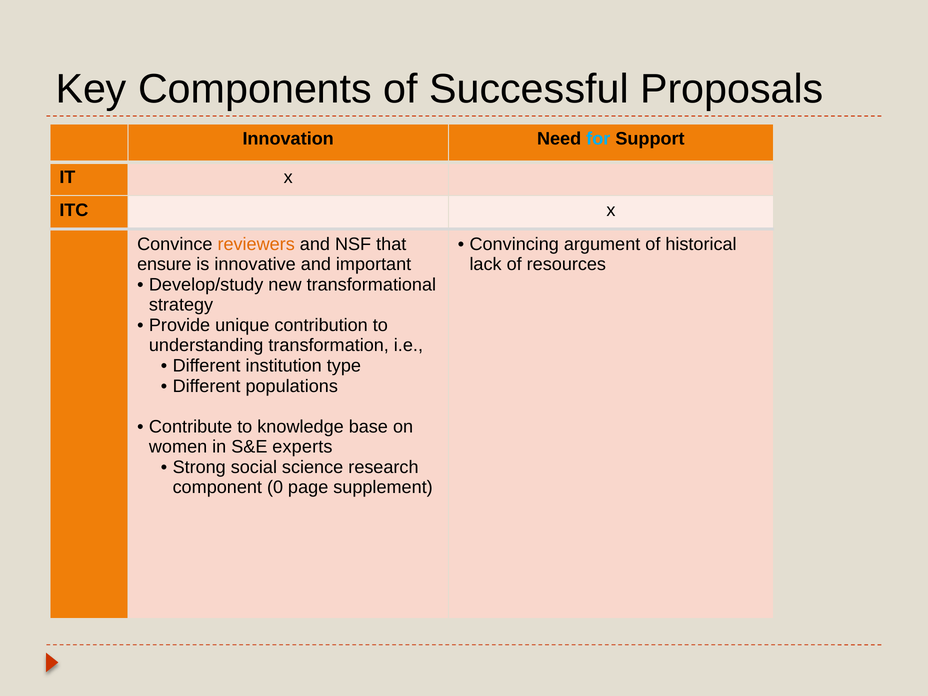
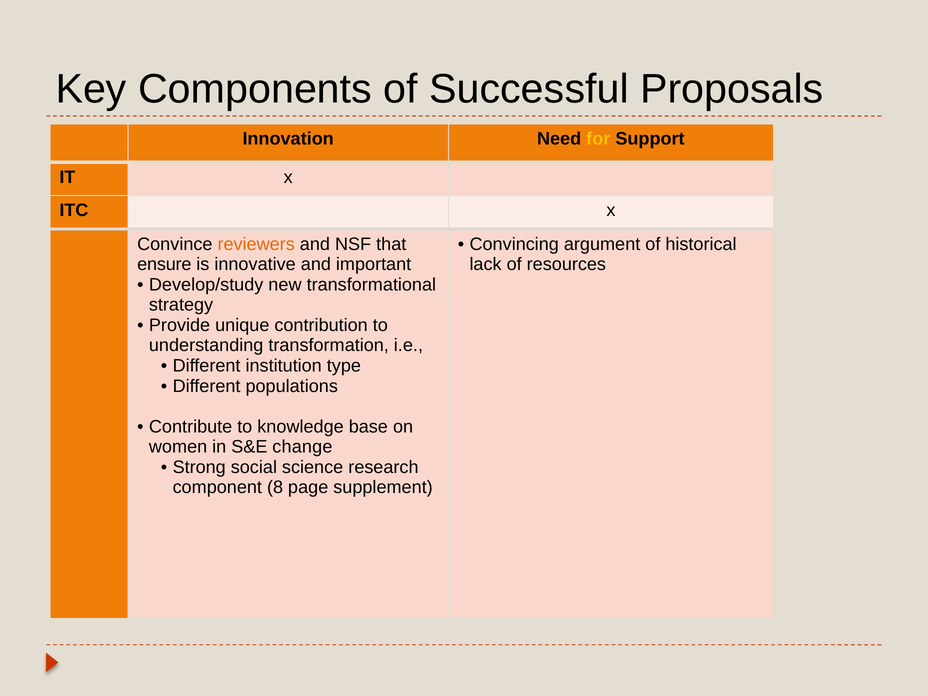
for colour: light blue -> yellow
experts: experts -> change
0: 0 -> 8
